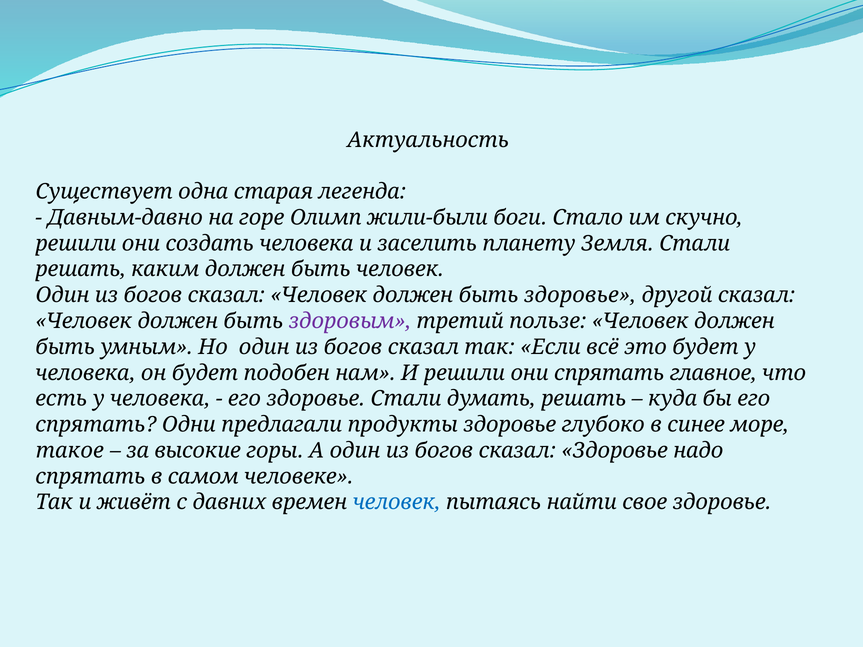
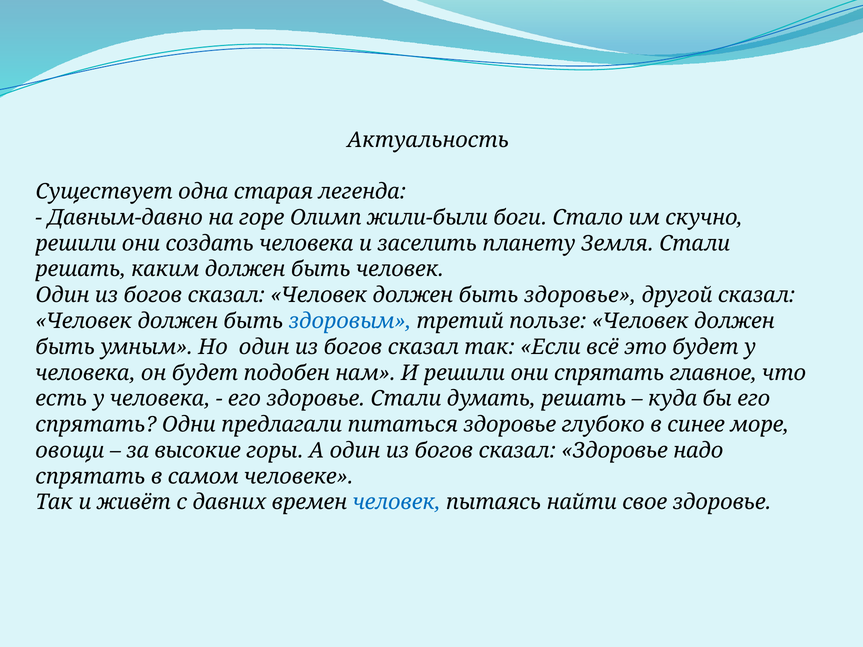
здоровым colour: purple -> blue
продукты: продукты -> питаться
такое: такое -> овощи
